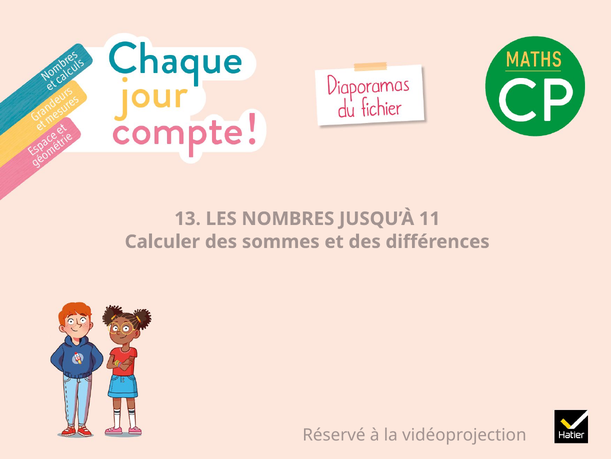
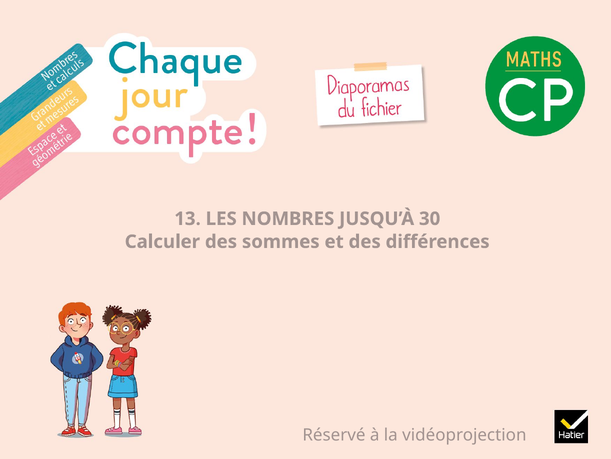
11: 11 -> 30
